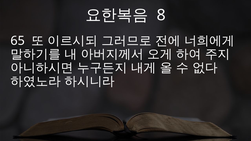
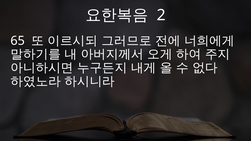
8: 8 -> 2
